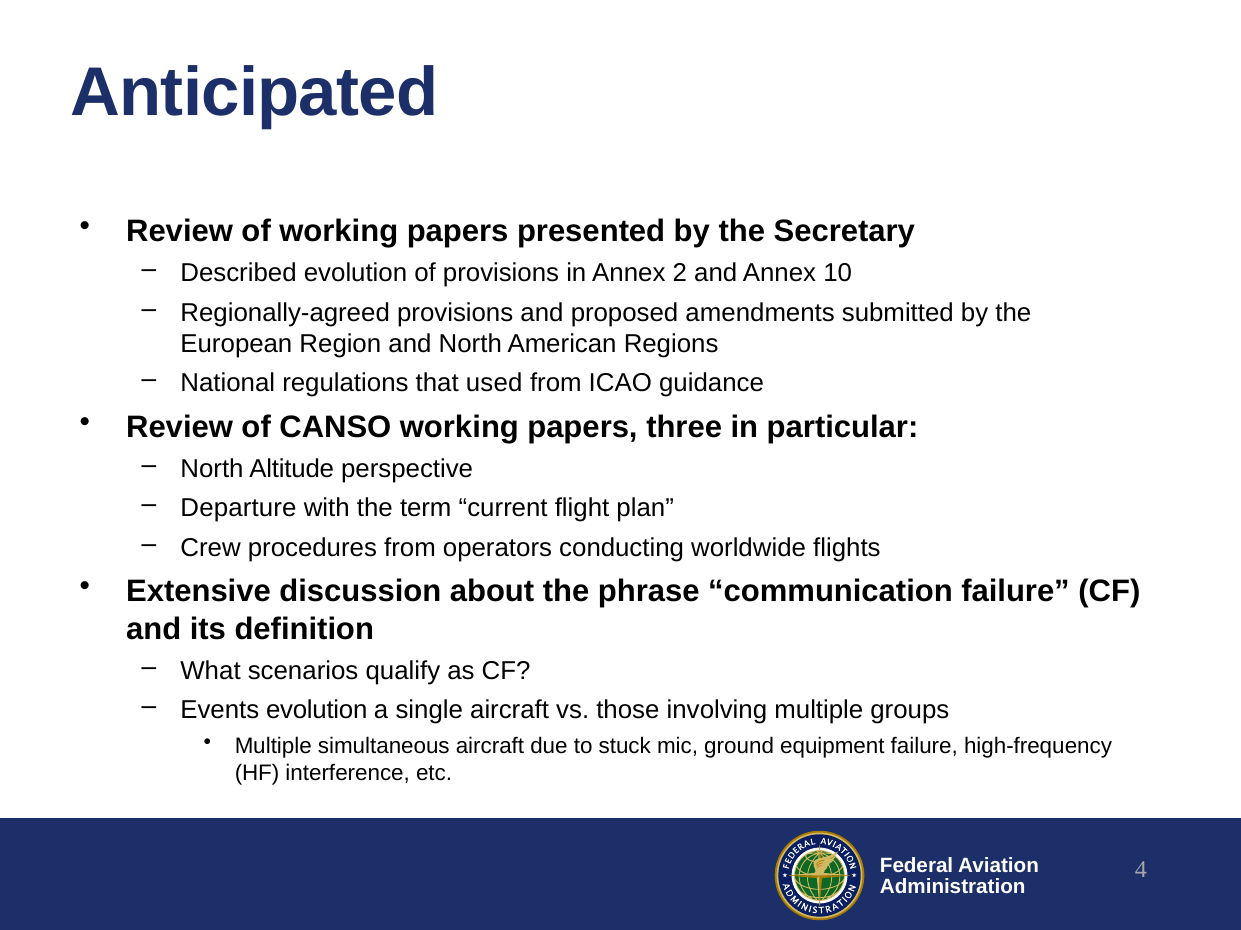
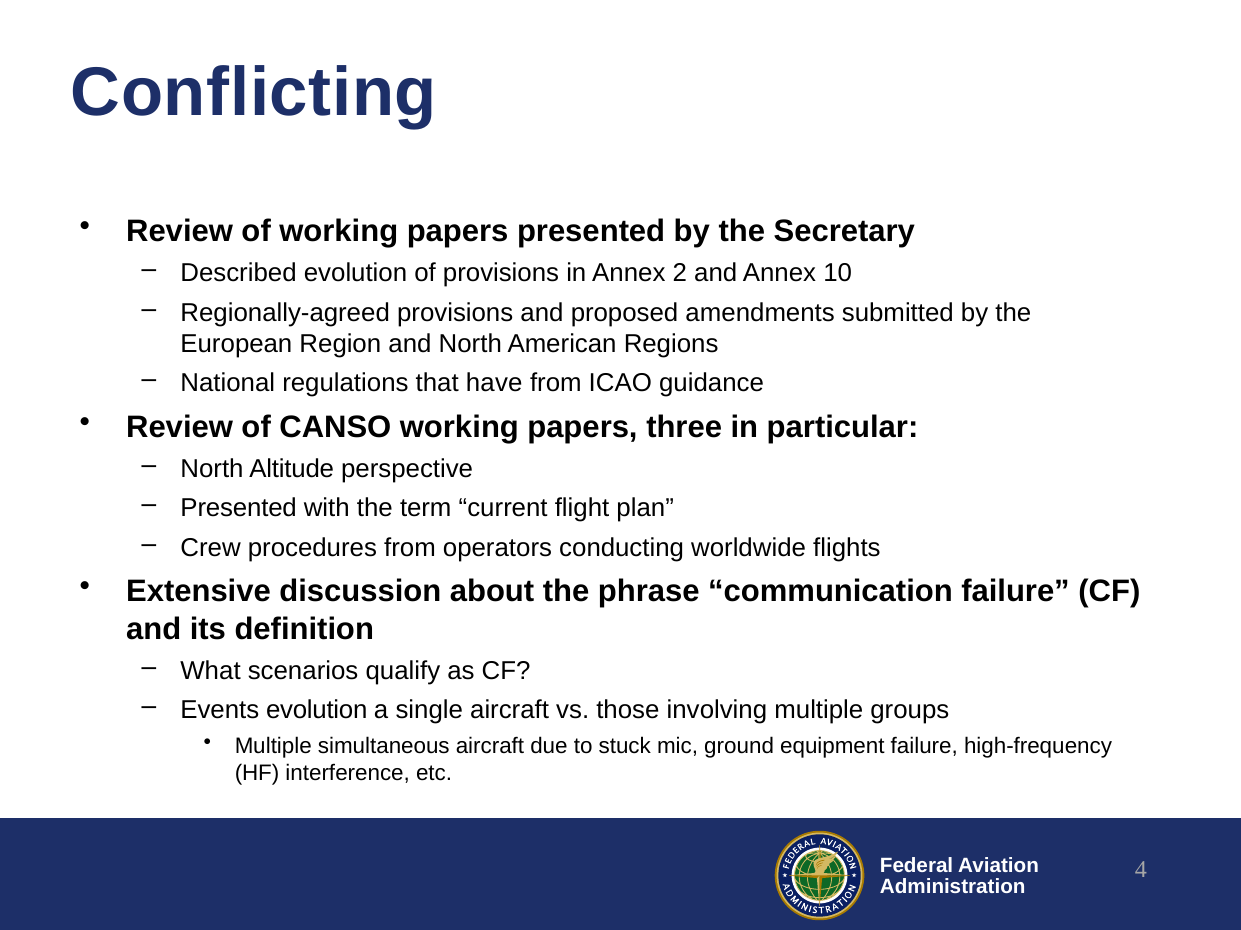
Anticipated: Anticipated -> Conflicting
used: used -> have
Departure at (239, 509): Departure -> Presented
